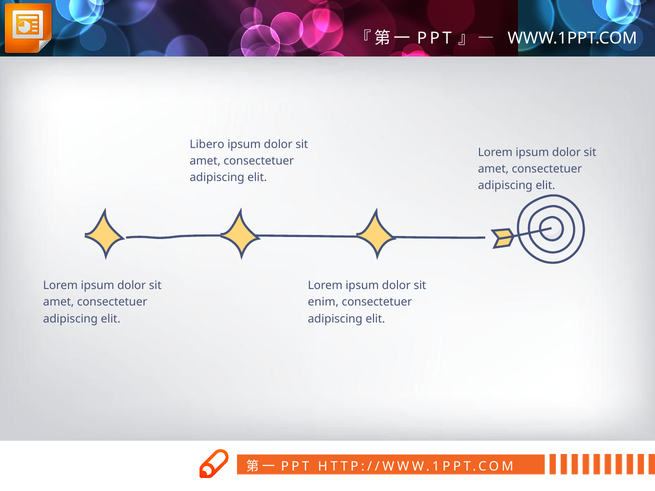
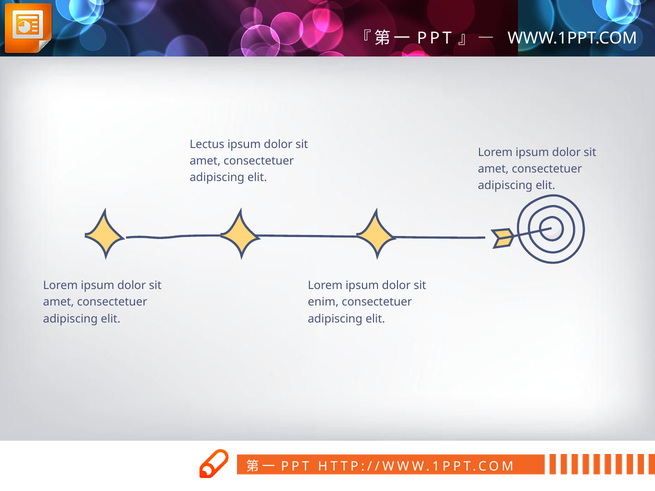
Libero: Libero -> Lectus
